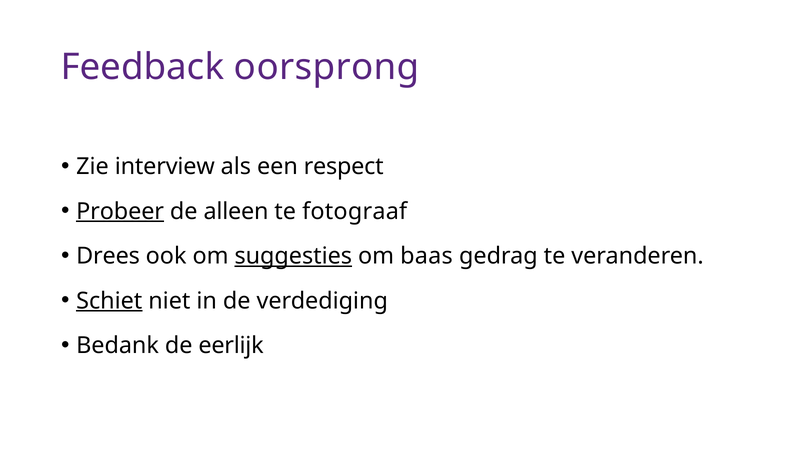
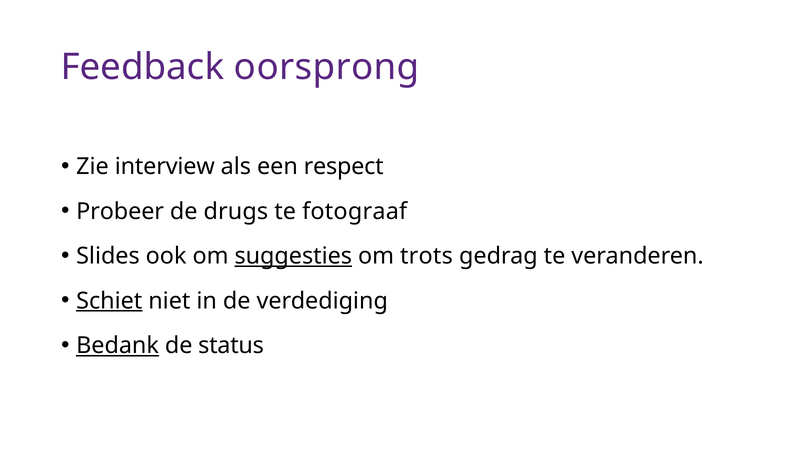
Probeer underline: present -> none
alleen: alleen -> drugs
Drees: Drees -> Slides
baas: baas -> trots
Bedank underline: none -> present
eerlijk: eerlijk -> status
